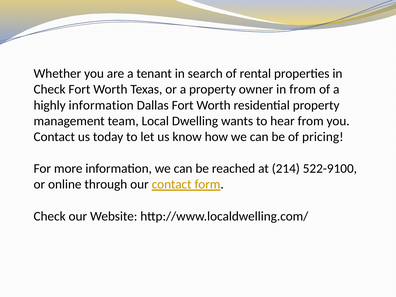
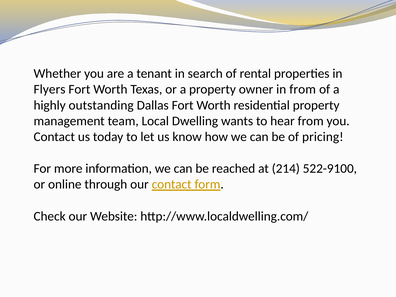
Check at (50, 89): Check -> Flyers
highly information: information -> outstanding
